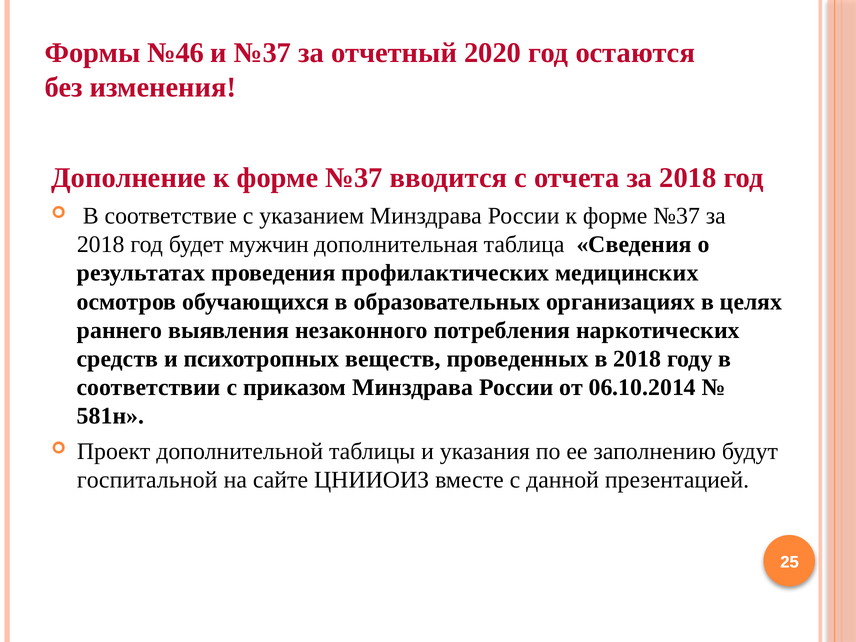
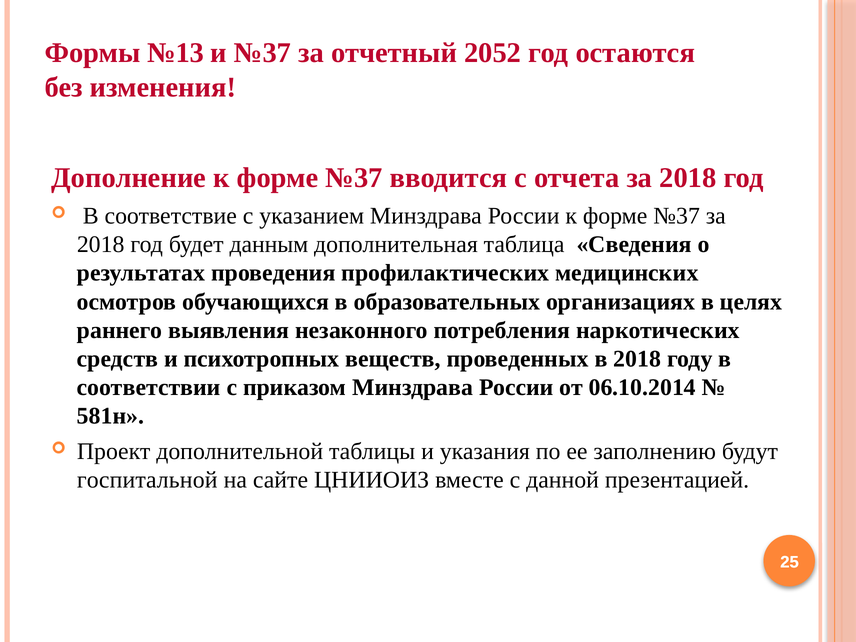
№46: №46 -> №13
2020: 2020 -> 2052
мужчин: мужчин -> данным
